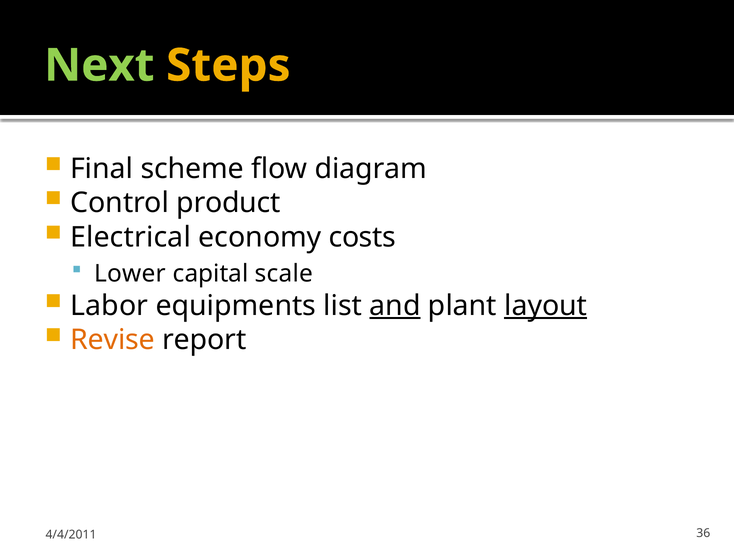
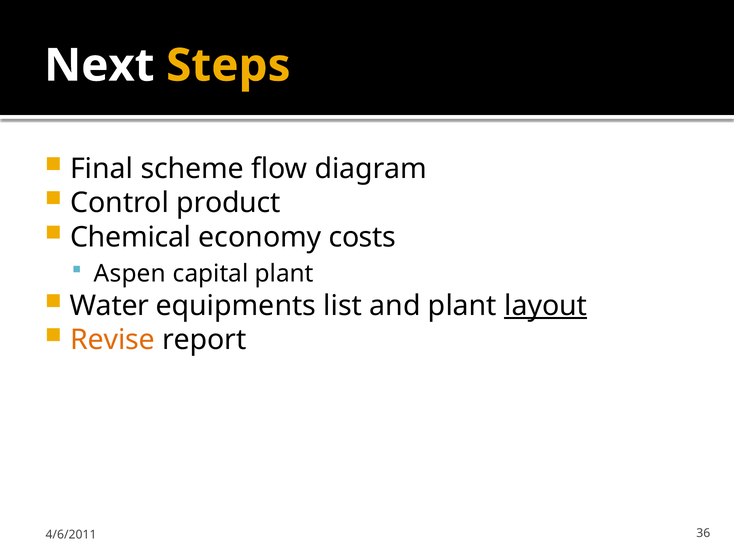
Next colour: light green -> white
Electrical: Electrical -> Chemical
Lower: Lower -> Aspen
capital scale: scale -> plant
Labor: Labor -> Water
and underline: present -> none
4/4/2011: 4/4/2011 -> 4/6/2011
